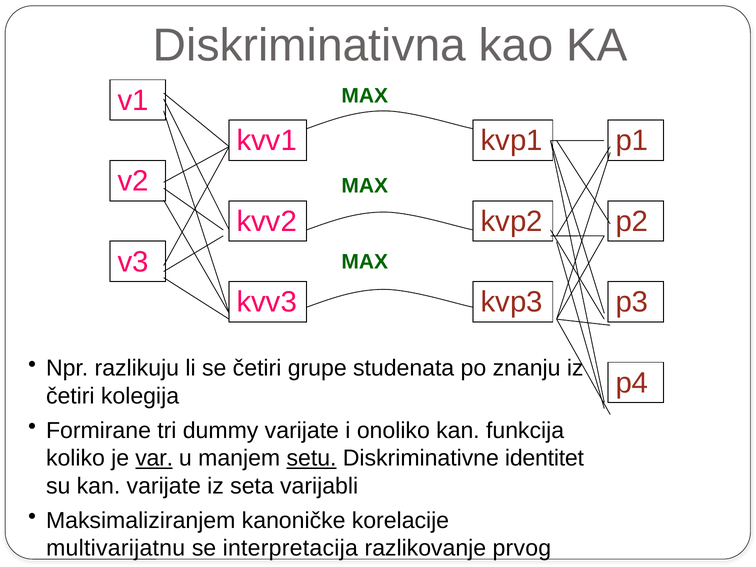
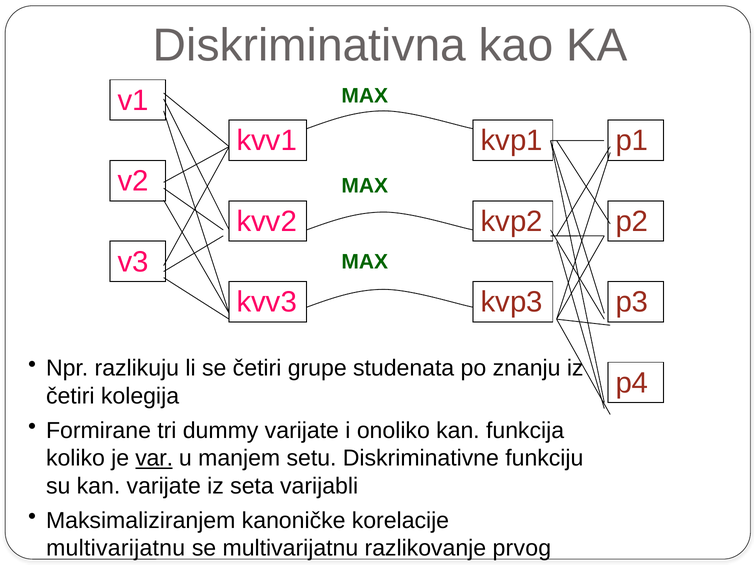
setu underline: present -> none
identitet: identitet -> funkciju
se interpretacija: interpretacija -> multivarijatnu
